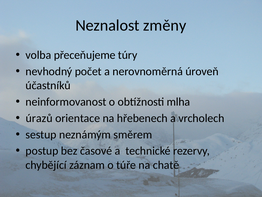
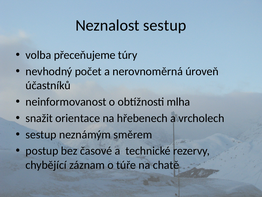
Neznalost změny: změny -> sestup
úrazů: úrazů -> snažit
